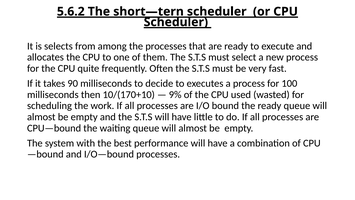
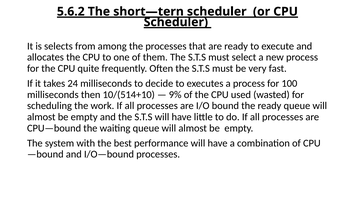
90: 90 -> 24
10/(170+10: 10/(170+10 -> 10/(514+10
